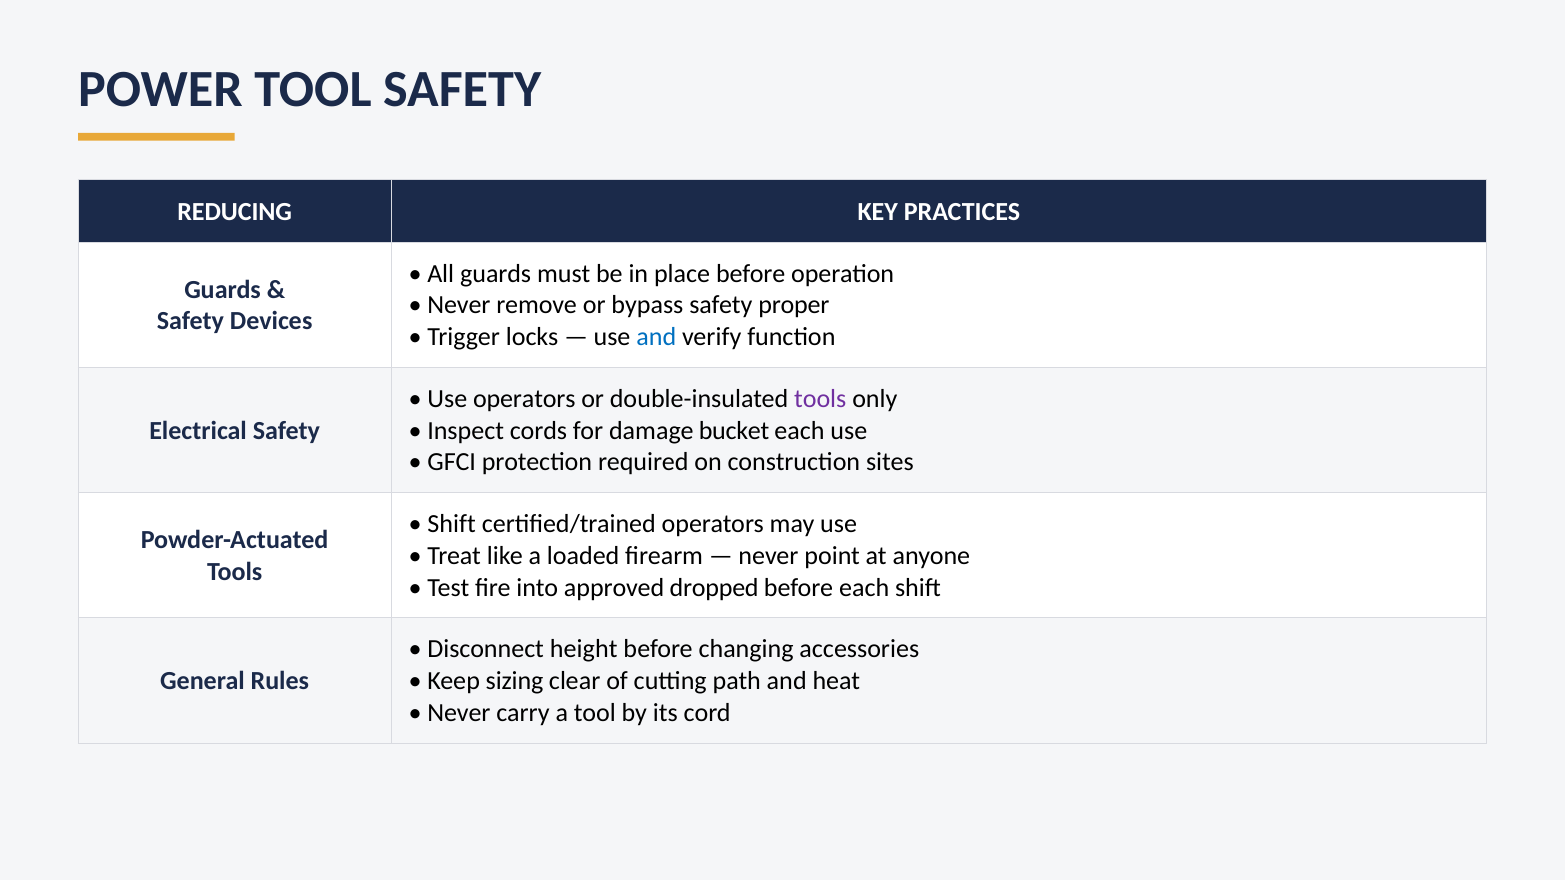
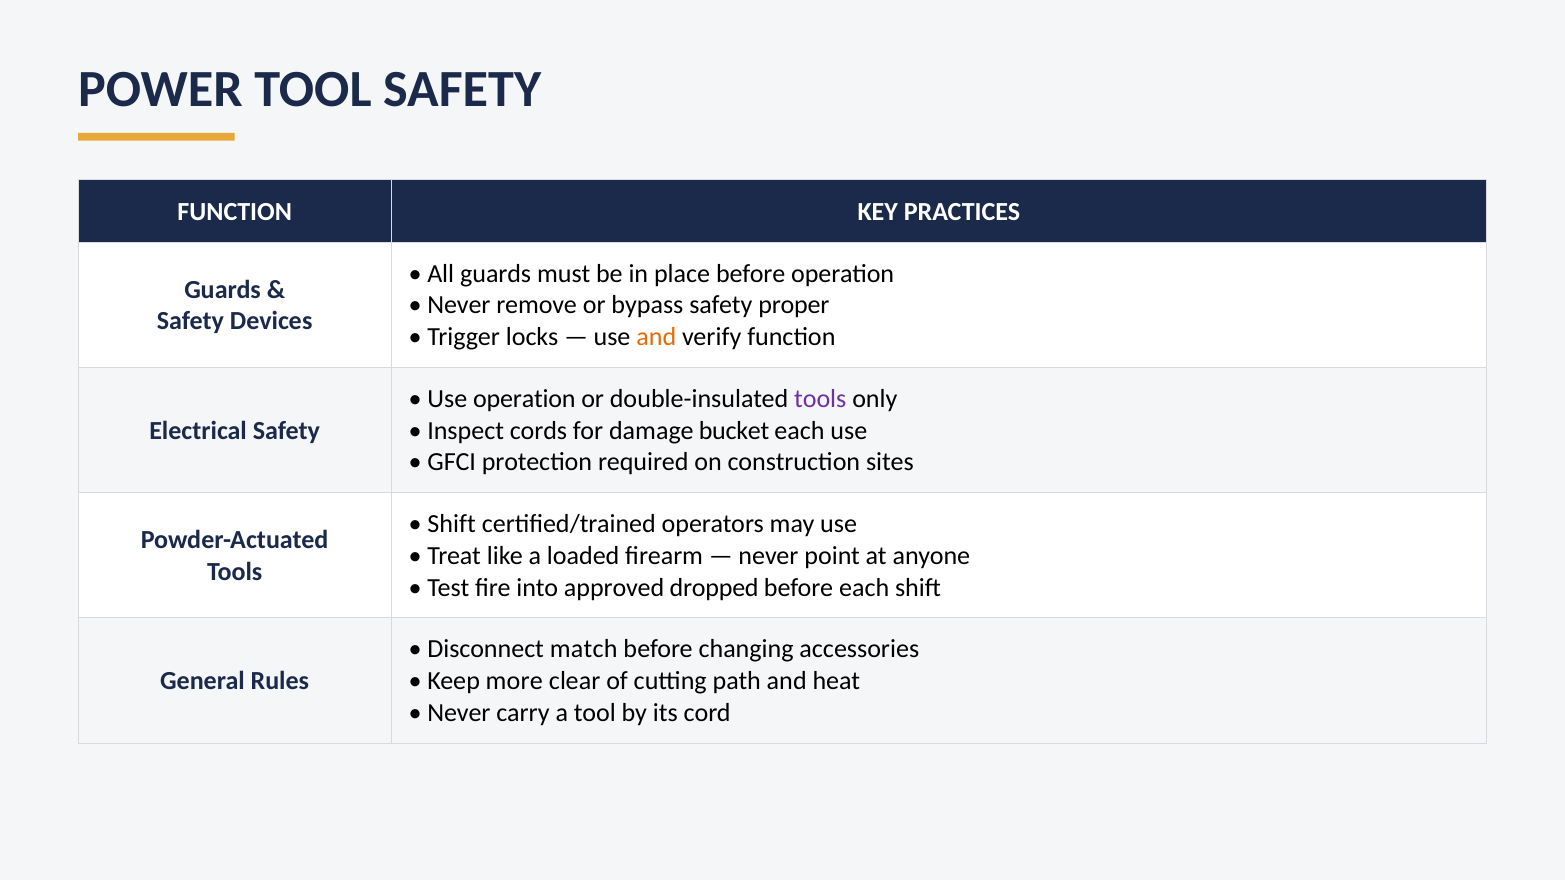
REDUCING at (235, 212): REDUCING -> FUNCTION
and at (656, 337) colour: blue -> orange
Use operators: operators -> operation
height: height -> match
sizing: sizing -> more
